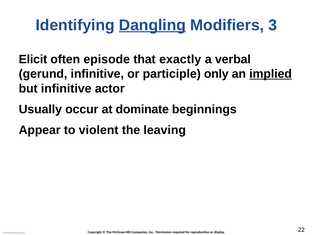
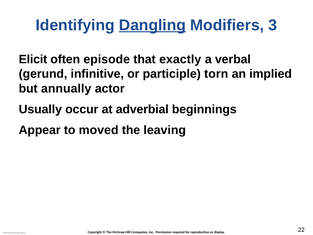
only: only -> torn
implied underline: present -> none
but infinitive: infinitive -> annually
dominate: dominate -> adverbial
violent: violent -> moved
